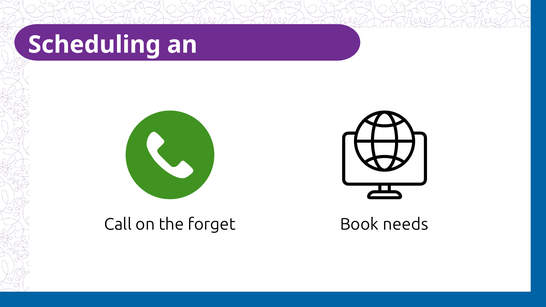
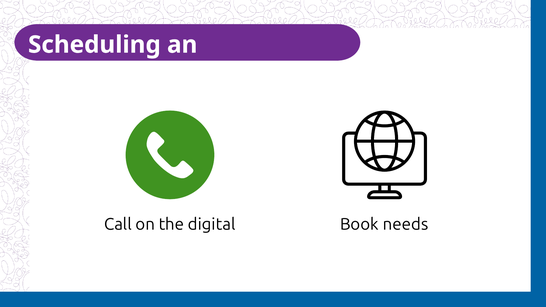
forget: forget -> digital
